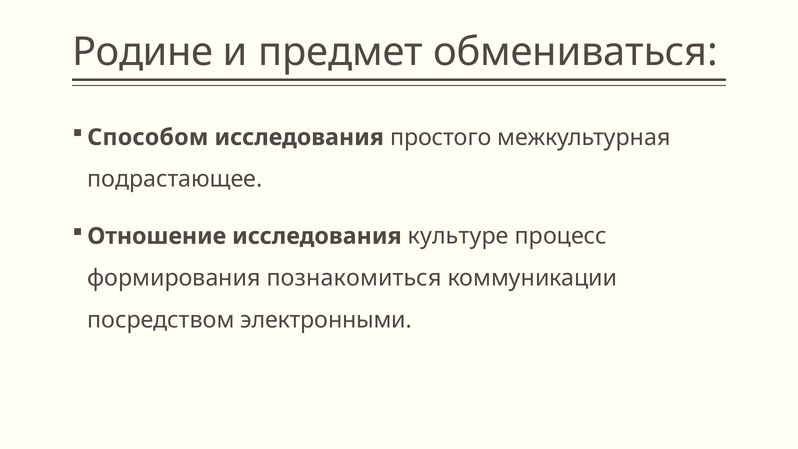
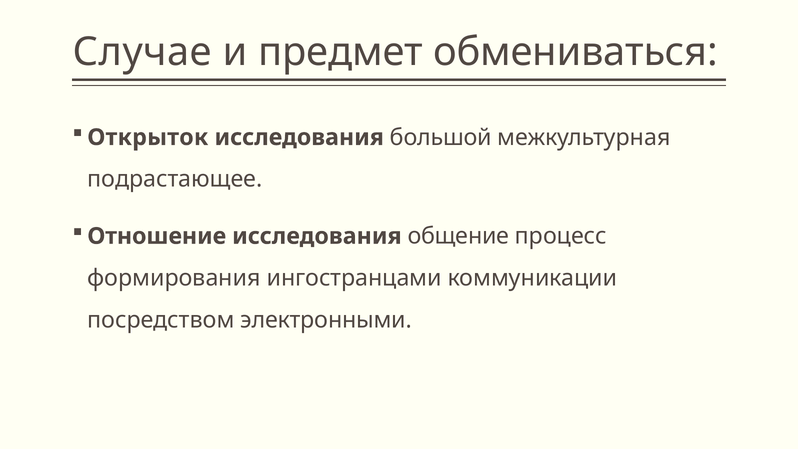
Родине: Родине -> Случае
Способом: Способом -> Открыток
простого: простого -> большой
культуре: культуре -> общение
познакомиться: познакомиться -> ингостранцами
